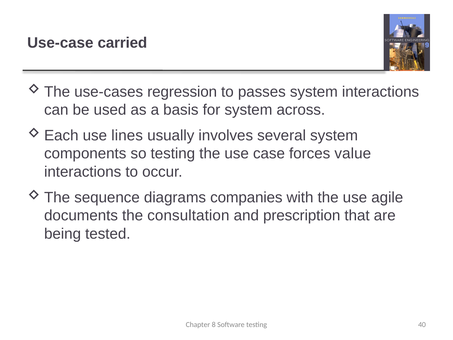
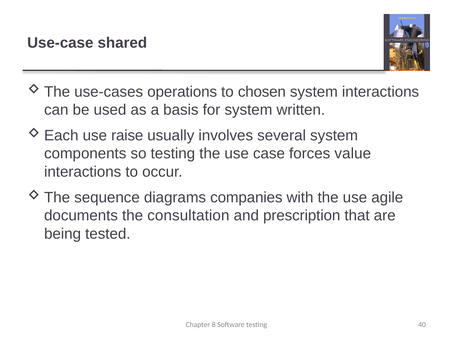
carried: carried -> shared
regression: regression -> operations
passes: passes -> chosen
across: across -> written
lines: lines -> raise
